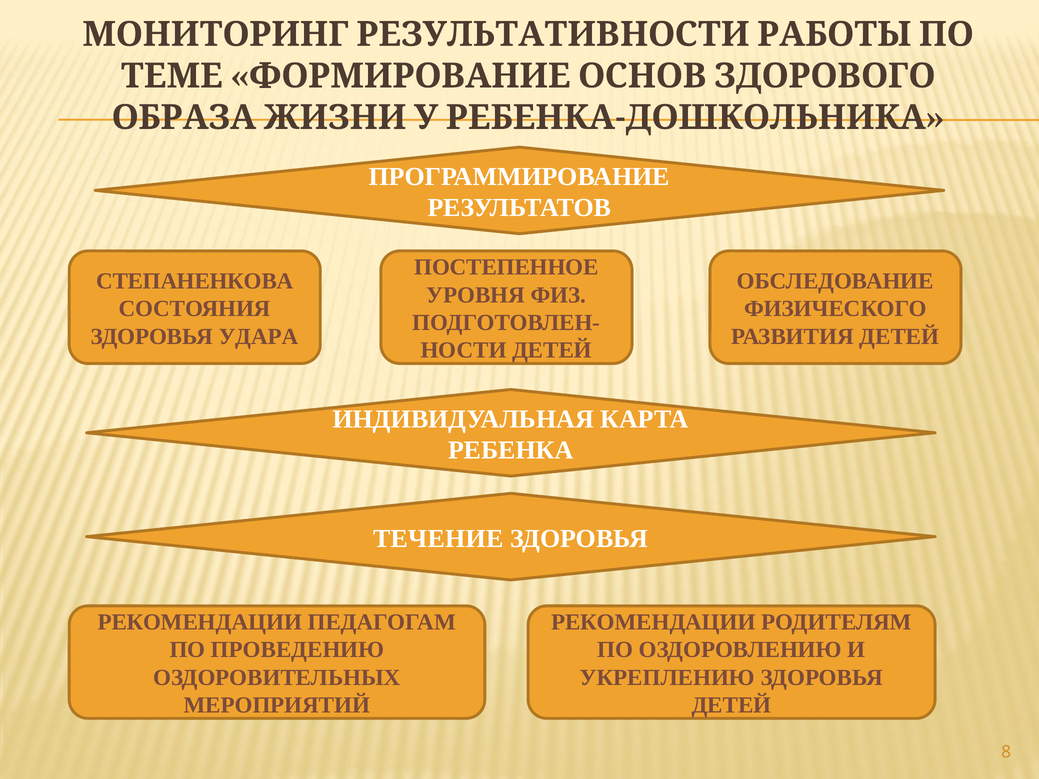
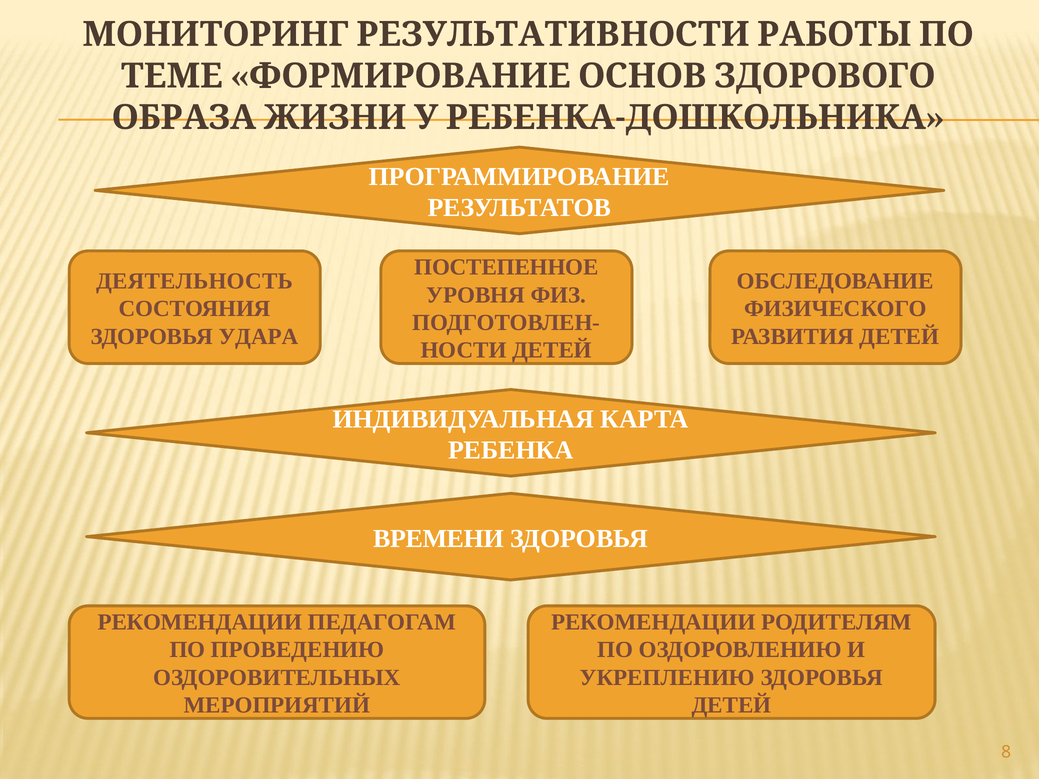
СТЕПАНЕНКОВА: СТЕПАНЕНКОВА -> ДЕЯТЕЛЬНОСТЬ
ТЕЧЕНИЕ: ТЕЧЕНИЕ -> ВРЕМЕНИ
